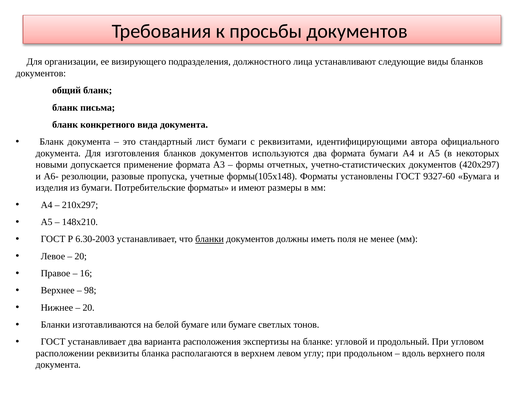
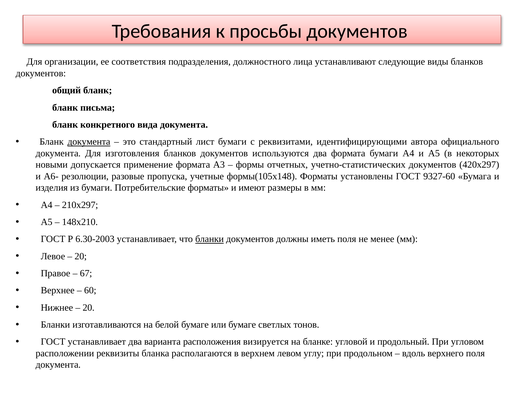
визирующего: визирующего -> соответствия
документа at (89, 142) underline: none -> present
16: 16 -> 67
98: 98 -> 60
экспертизы: экспертизы -> визируется
